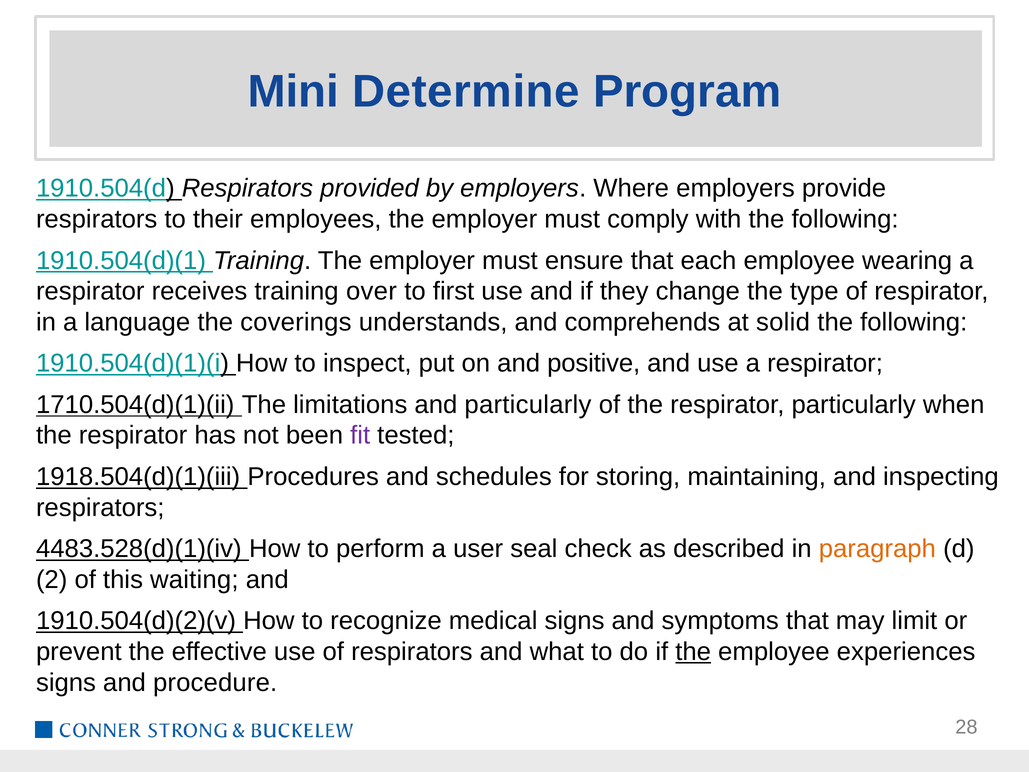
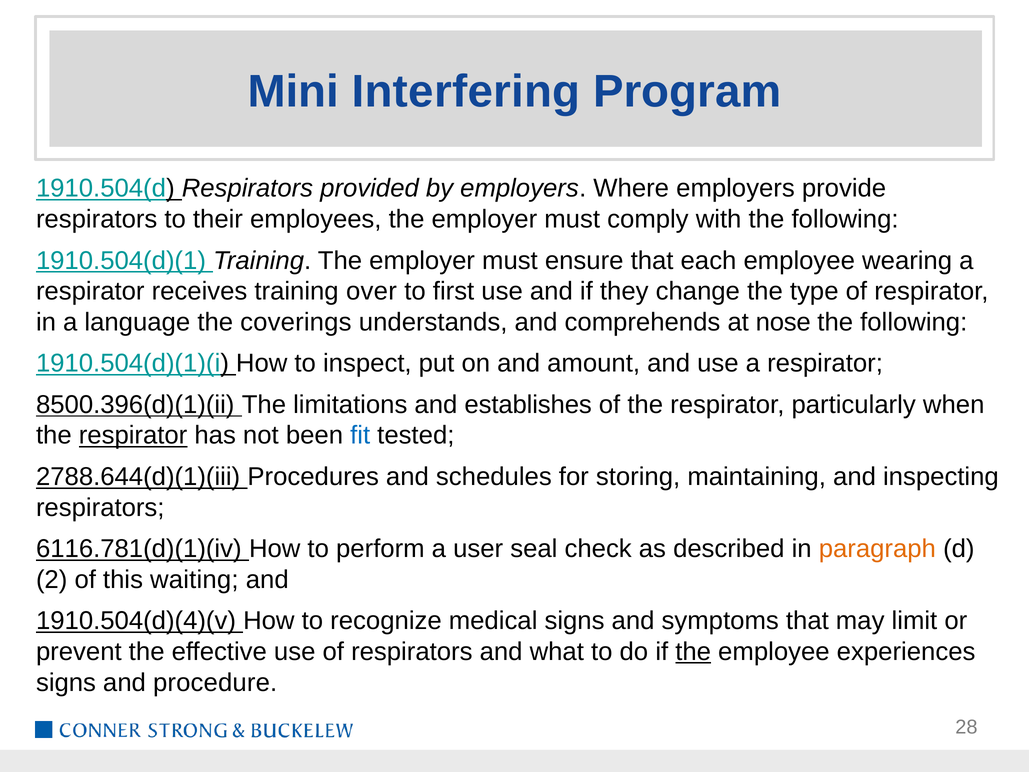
Determine: Determine -> Interfering
solid: solid -> nose
positive: positive -> amount
1710.504(d)(1)(ii: 1710.504(d)(1)(ii -> 8500.396(d)(1)(ii
and particularly: particularly -> establishes
respirator at (133, 435) underline: none -> present
fit colour: purple -> blue
1918.504(d)(1)(iii: 1918.504(d)(1)(iii -> 2788.644(d)(1)(iii
4483.528(d)(1)(iv: 4483.528(d)(1)(iv -> 6116.781(d)(1)(iv
1910.504(d)(2)(v: 1910.504(d)(2)(v -> 1910.504(d)(4)(v
